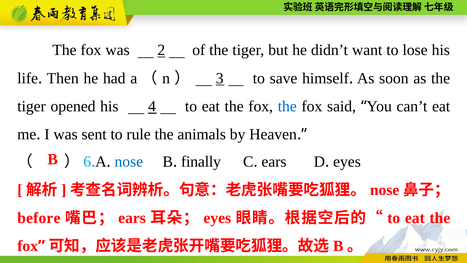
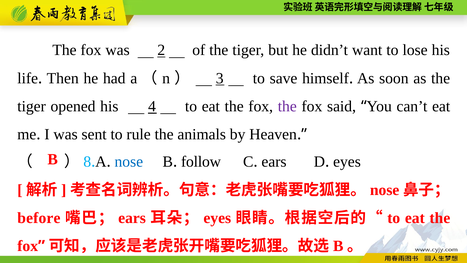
the at (287, 106) colour: blue -> purple
6: 6 -> 8
finally: finally -> follow
